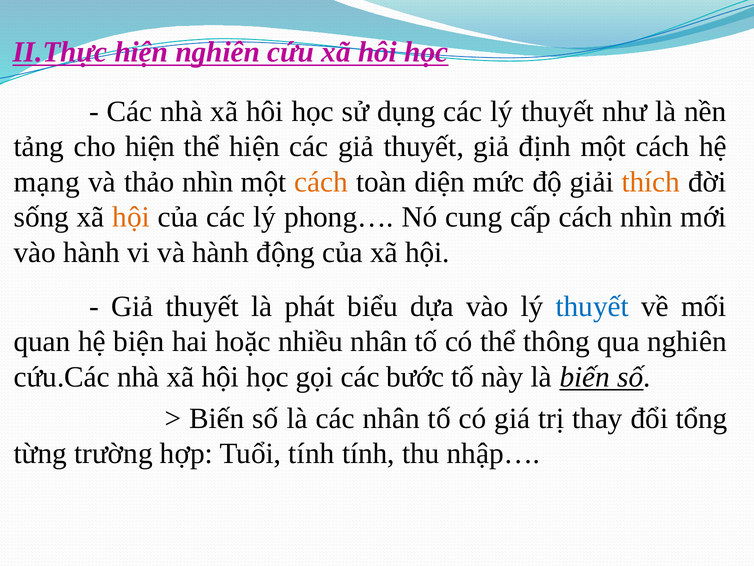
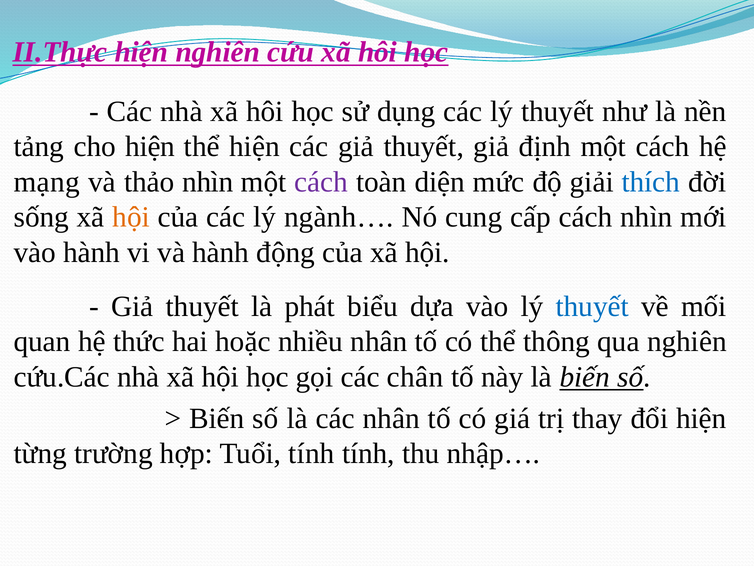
cách at (321, 182) colour: orange -> purple
thích colour: orange -> blue
phong…: phong… -> ngành…
biện: biện -> thức
bước: bước -> chân
đổi tổng: tổng -> hiện
